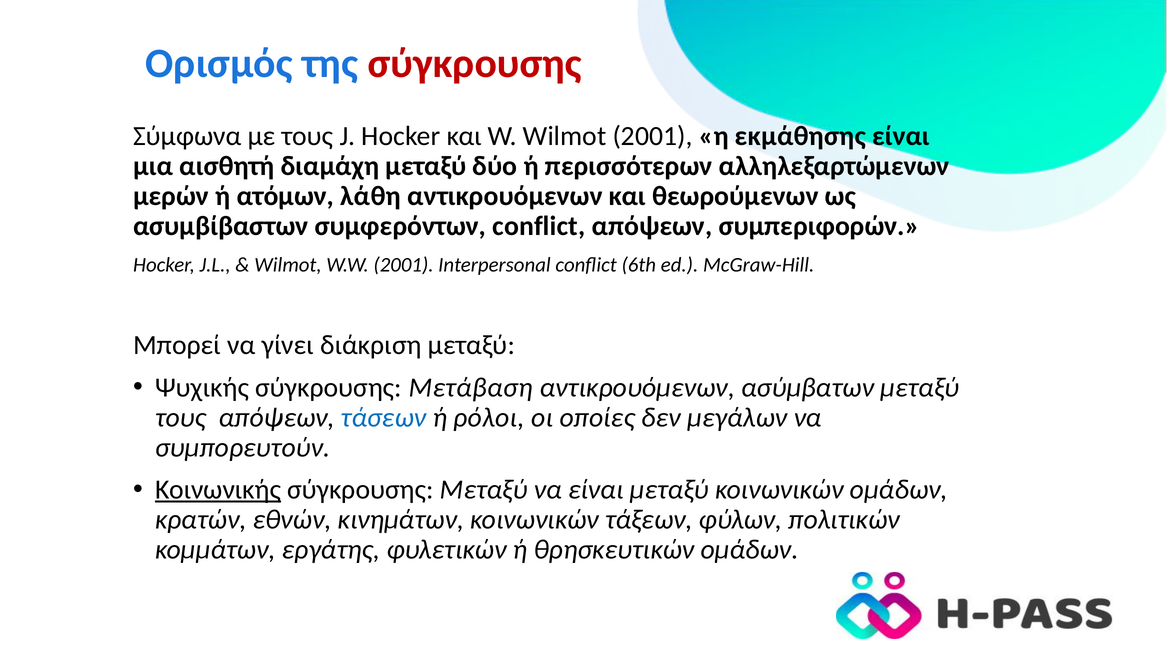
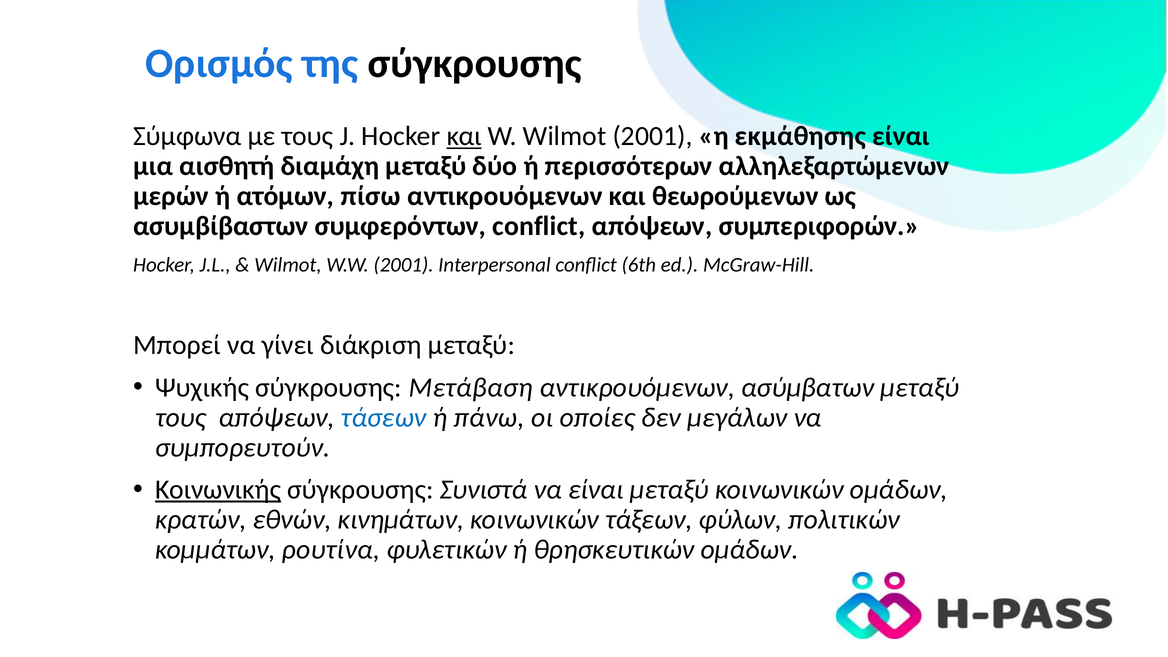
σύγκρουσης at (475, 64) colour: red -> black
και at (464, 136) underline: none -> present
λάθη: λάθη -> πίσω
ρόλοι: ρόλοι -> πάνω
σύγκρουσης Μεταξύ: Μεταξύ -> Συνιστά
εργάτης: εργάτης -> ρουτίνα
